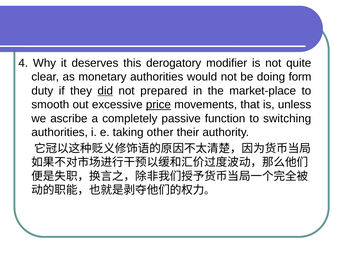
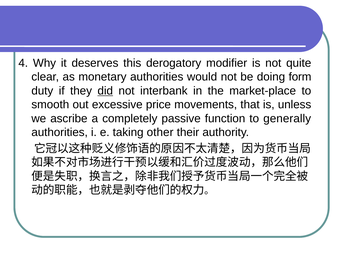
prepared: prepared -> interbank
price underline: present -> none
switching: switching -> generally
